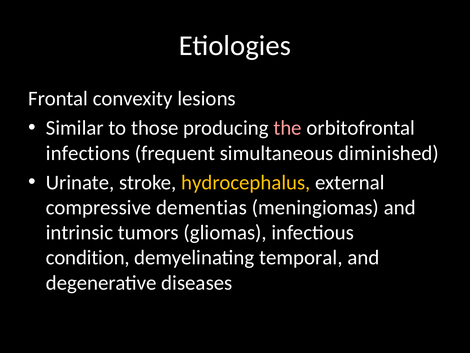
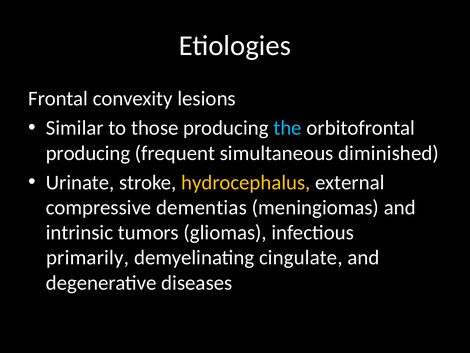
the colour: pink -> light blue
infections at (88, 153): infections -> producing
condition: condition -> primarily
temporal: temporal -> cingulate
